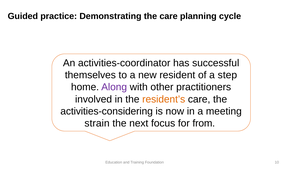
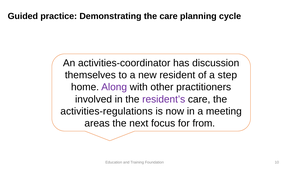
successful: successful -> discussion
resident’s colour: orange -> purple
activities-considering: activities-considering -> activities-regulations
strain: strain -> areas
